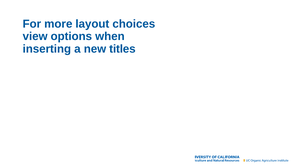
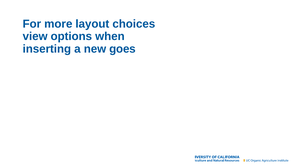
titles: titles -> goes
